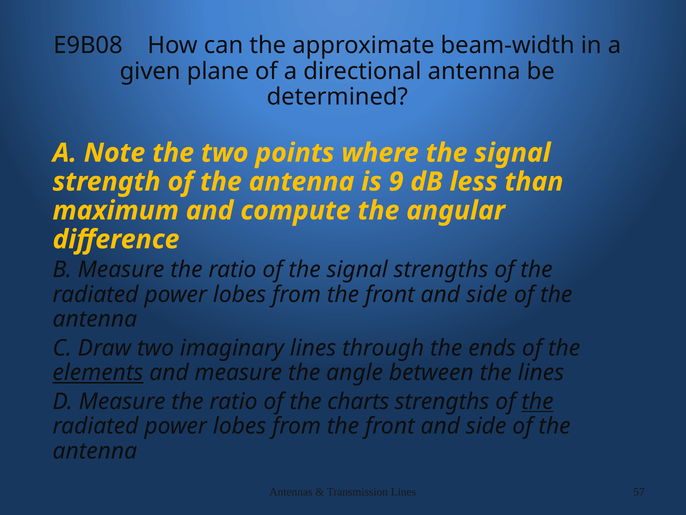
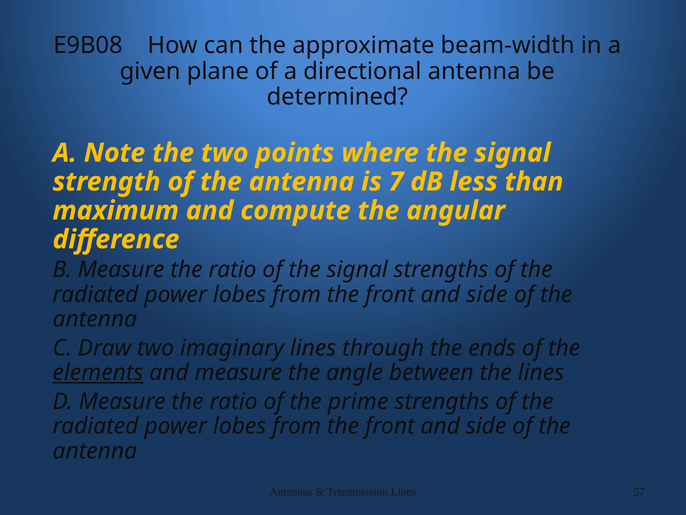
9: 9 -> 7
charts: charts -> prime
the at (538, 401) underline: present -> none
